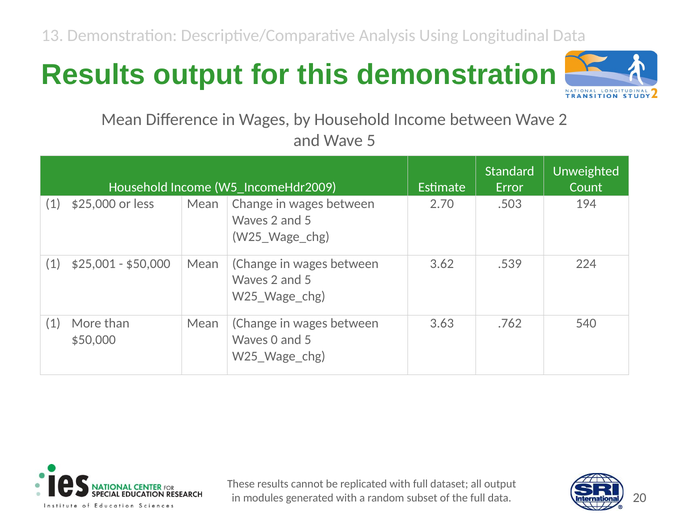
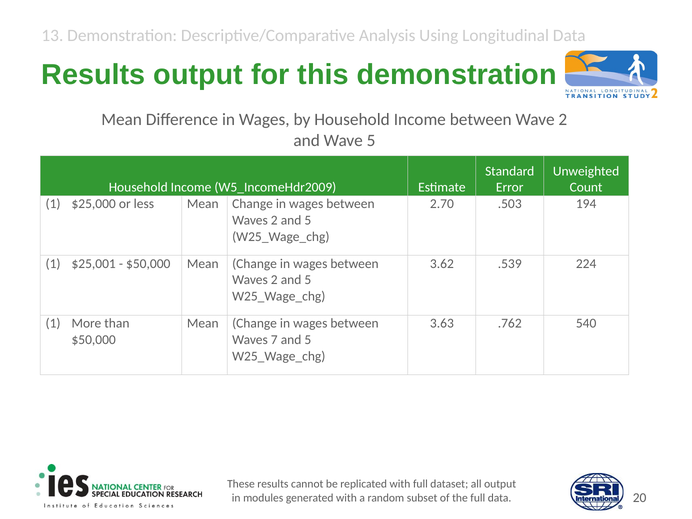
0: 0 -> 7
